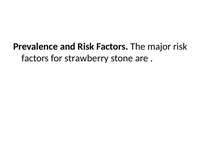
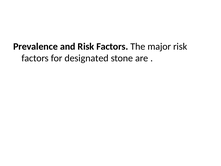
strawberry: strawberry -> designated
